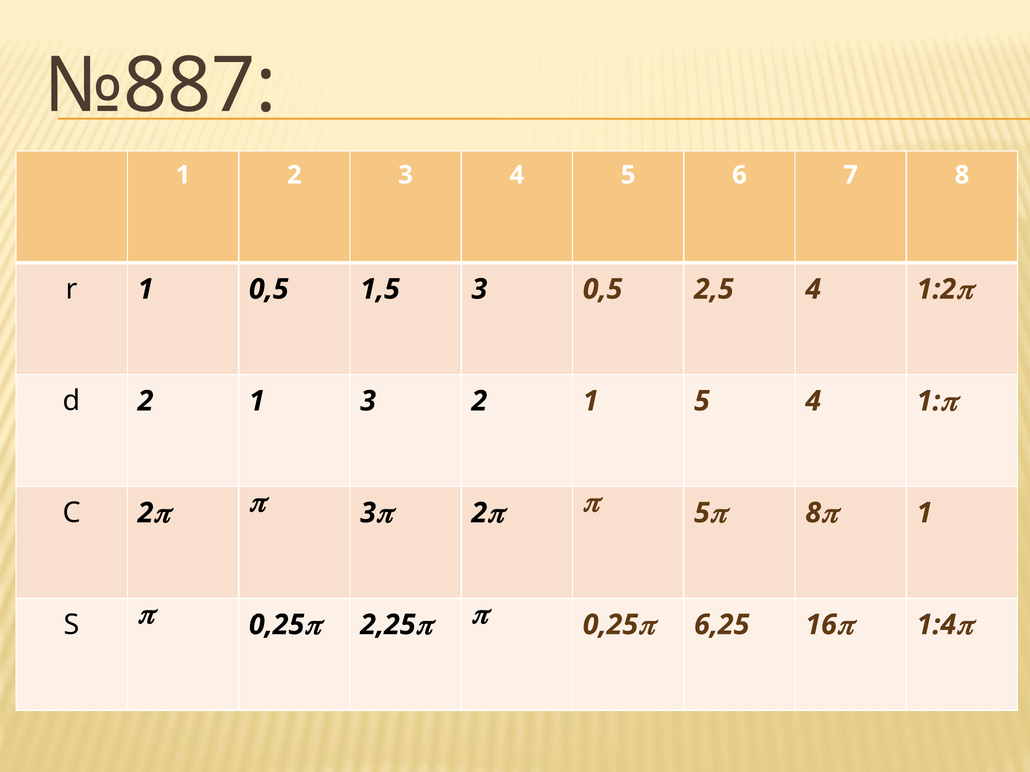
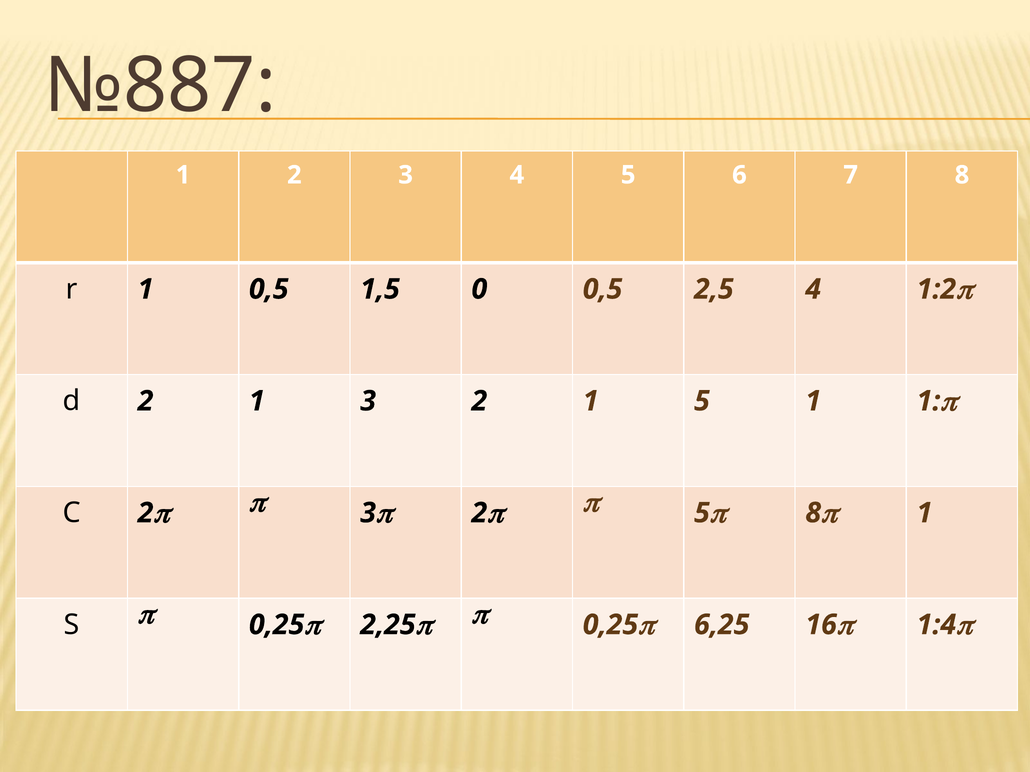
1,5 3: 3 -> 0
5 4: 4 -> 1
